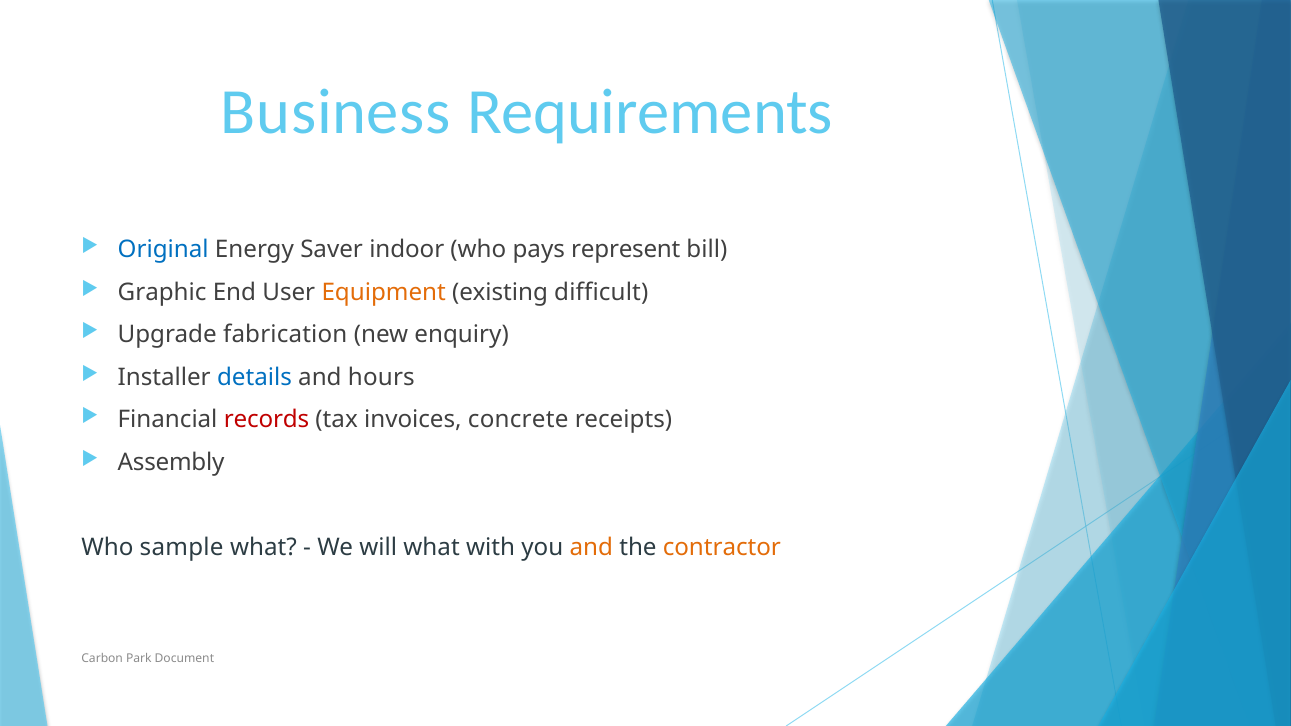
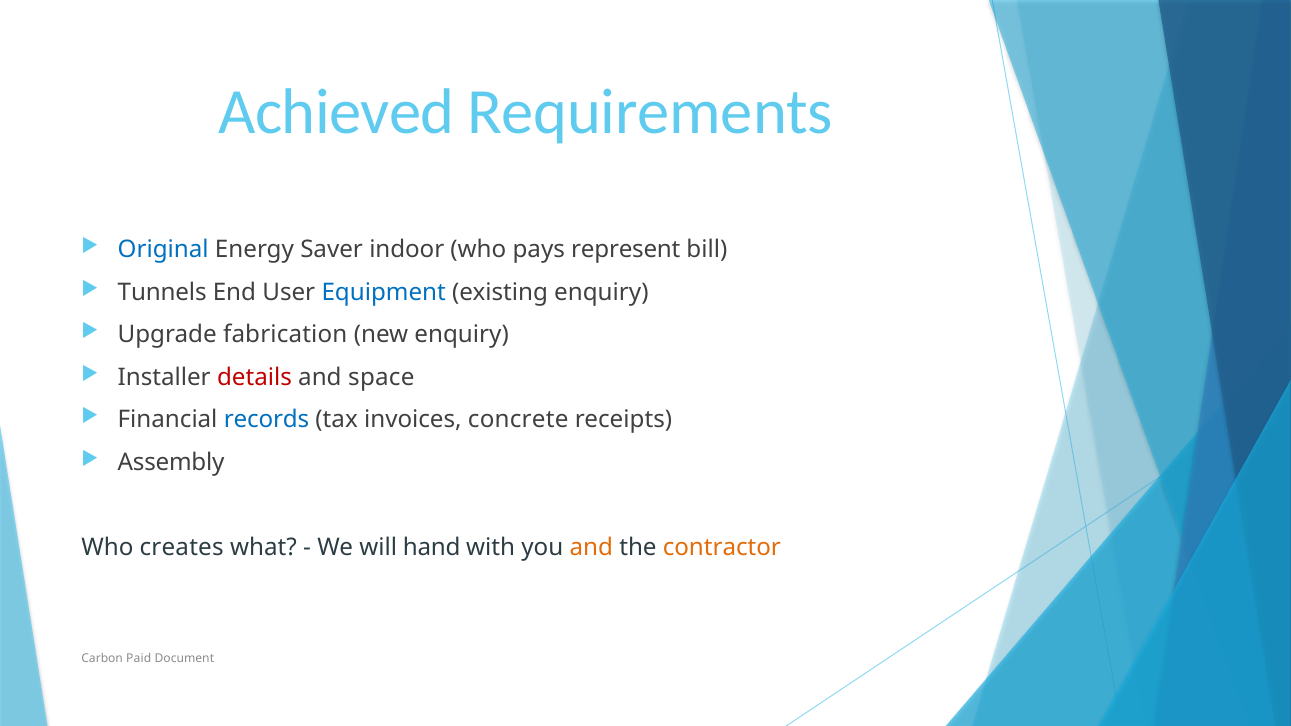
Business: Business -> Achieved
Graphic: Graphic -> Tunnels
Equipment colour: orange -> blue
existing difficult: difficult -> enquiry
details colour: blue -> red
hours: hours -> space
records colour: red -> blue
sample: sample -> creates
will what: what -> hand
Park: Park -> Paid
